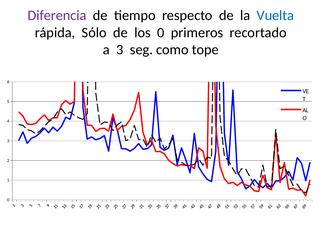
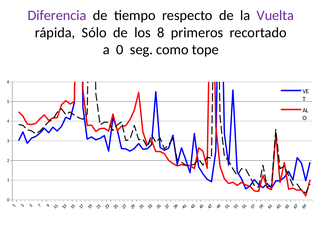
Vuelta colour: blue -> purple
los 0: 0 -> 8
a 3: 3 -> 0
